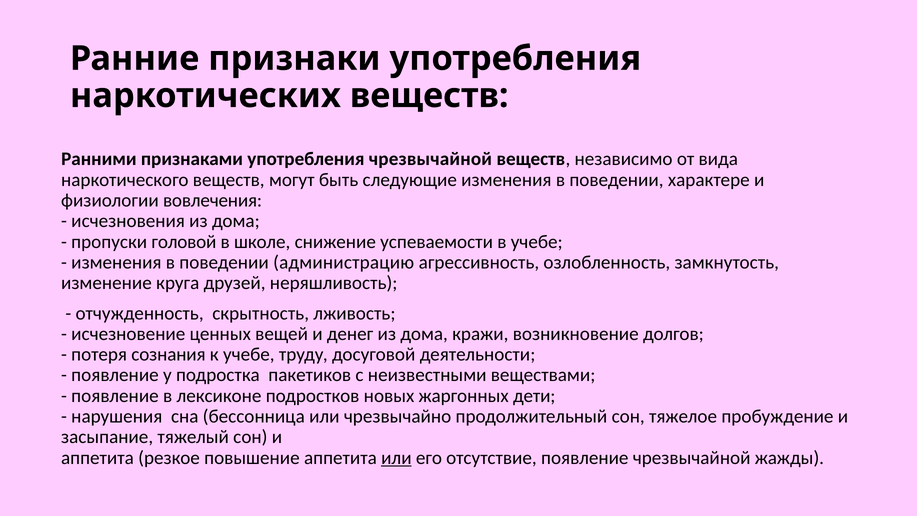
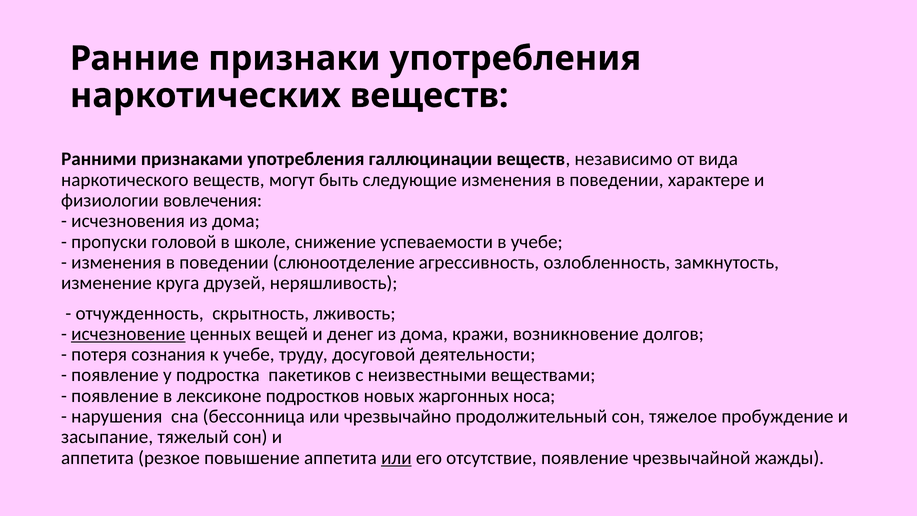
употребления чрезвычайной: чрезвычайной -> галлюцинации
администрацию: администрацию -> слюноотделение
исчезновение underline: none -> present
дети: дети -> носа
